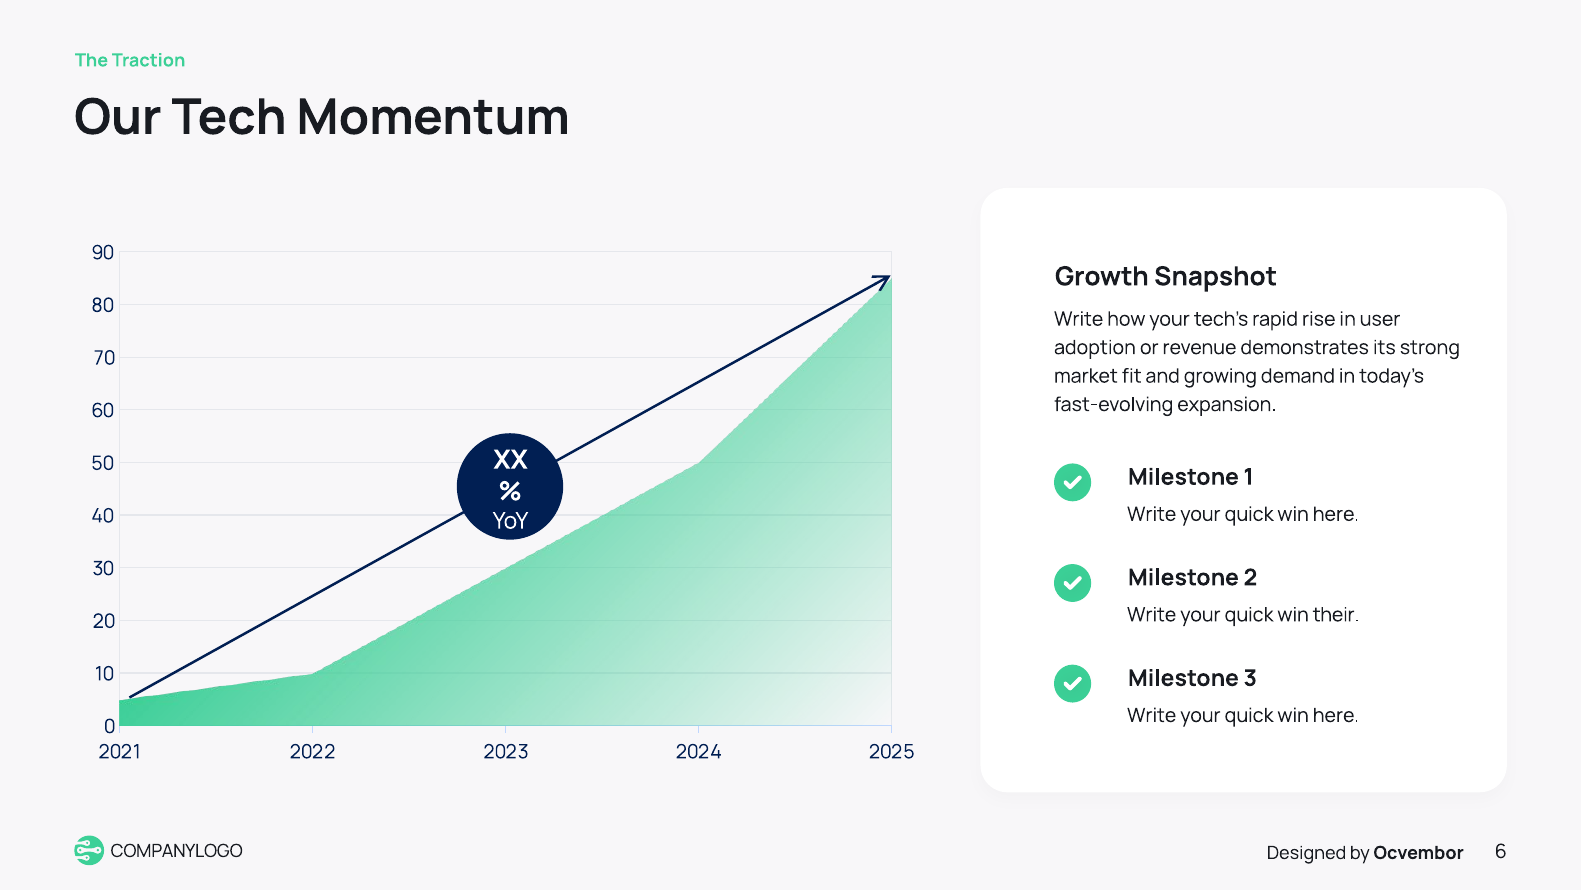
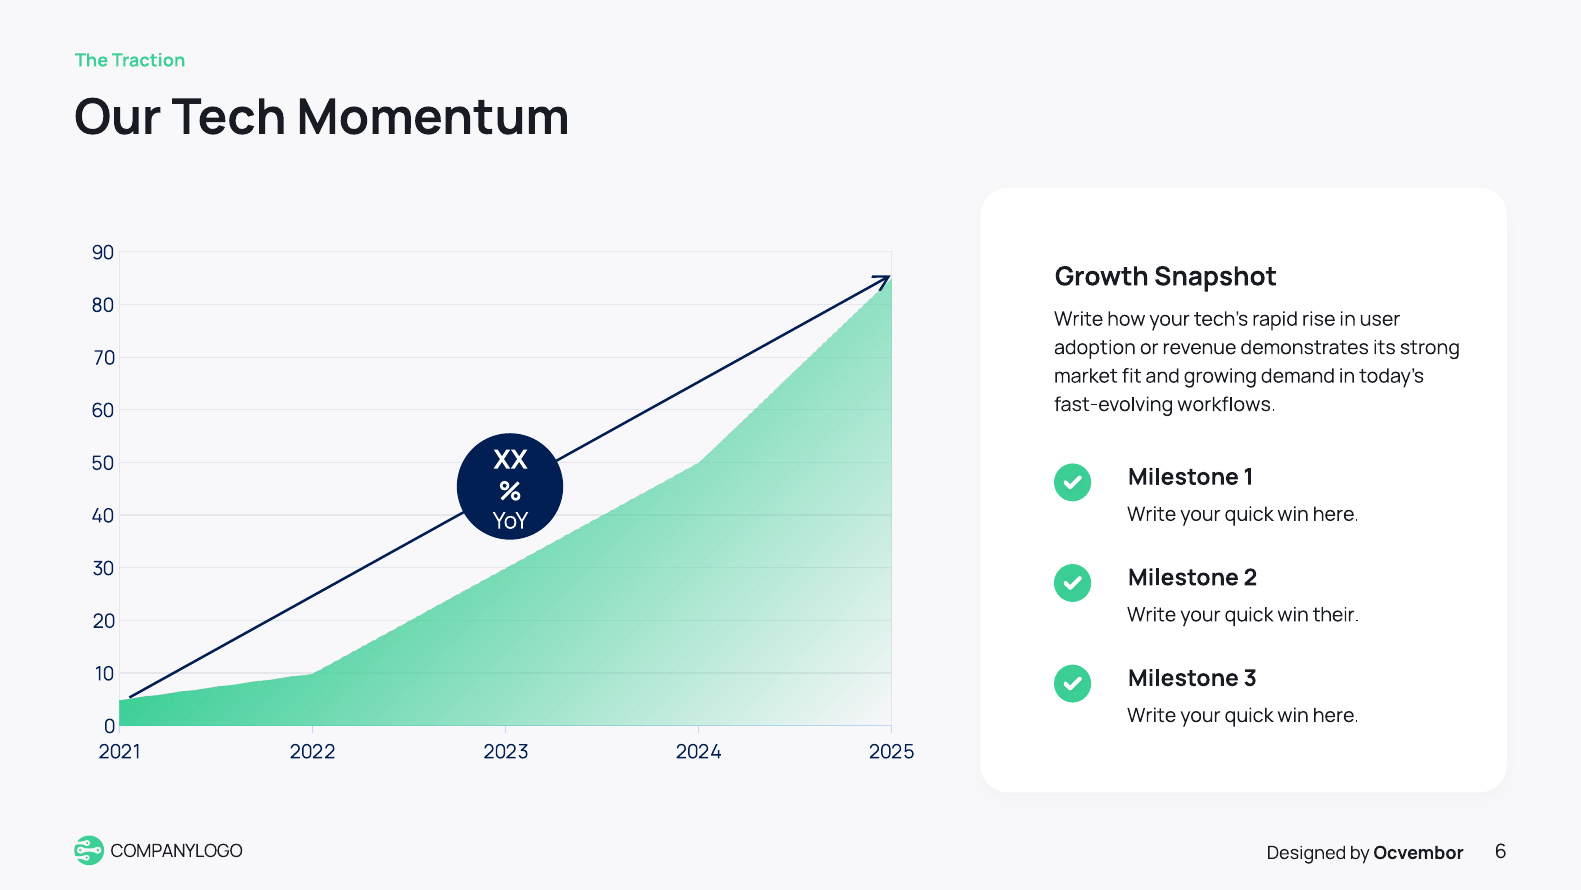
expansion: expansion -> workflows
